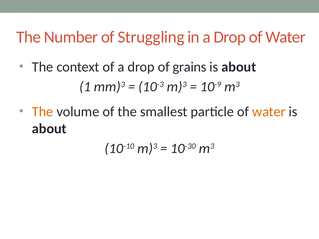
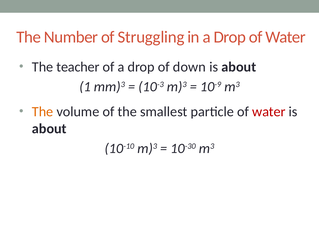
context: context -> teacher
grains: grains -> down
water at (269, 112) colour: orange -> red
